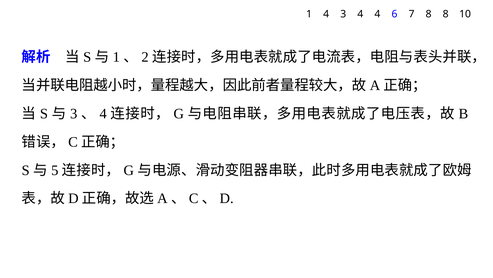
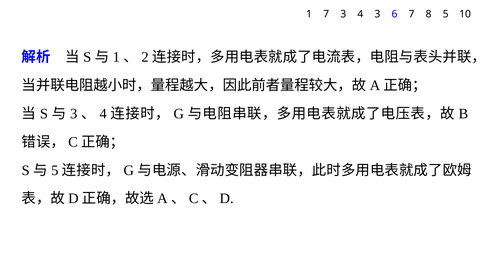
1 4: 4 -> 7
4 4: 4 -> 3
8 8: 8 -> 5
